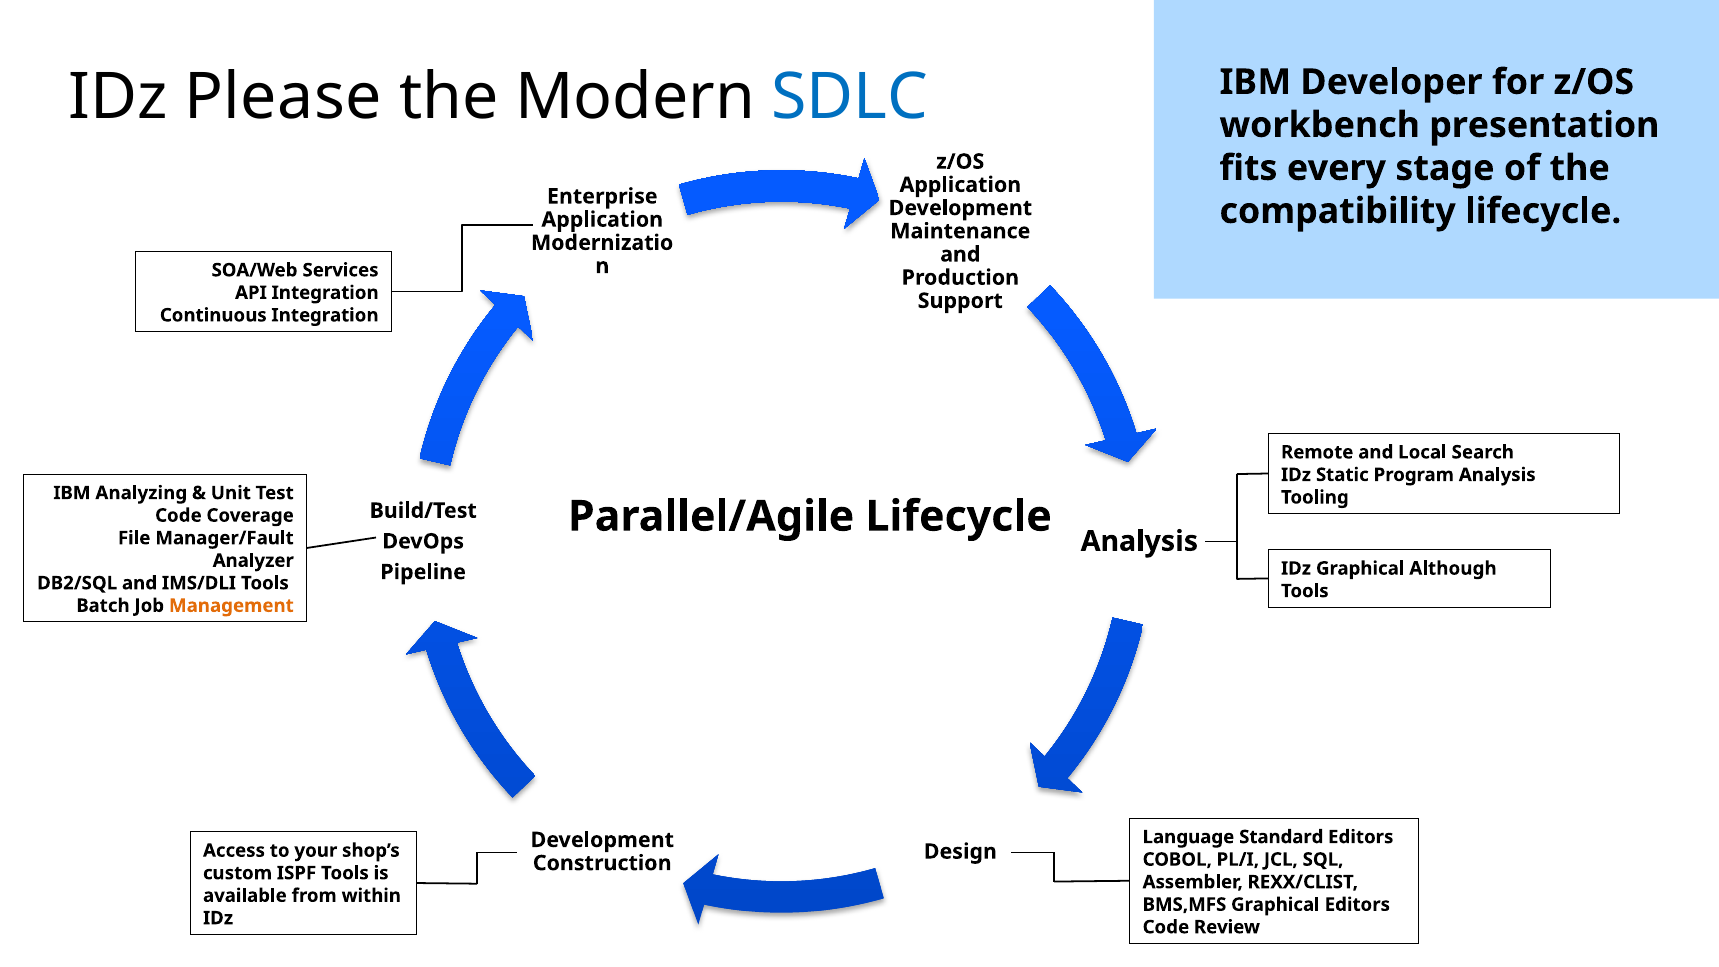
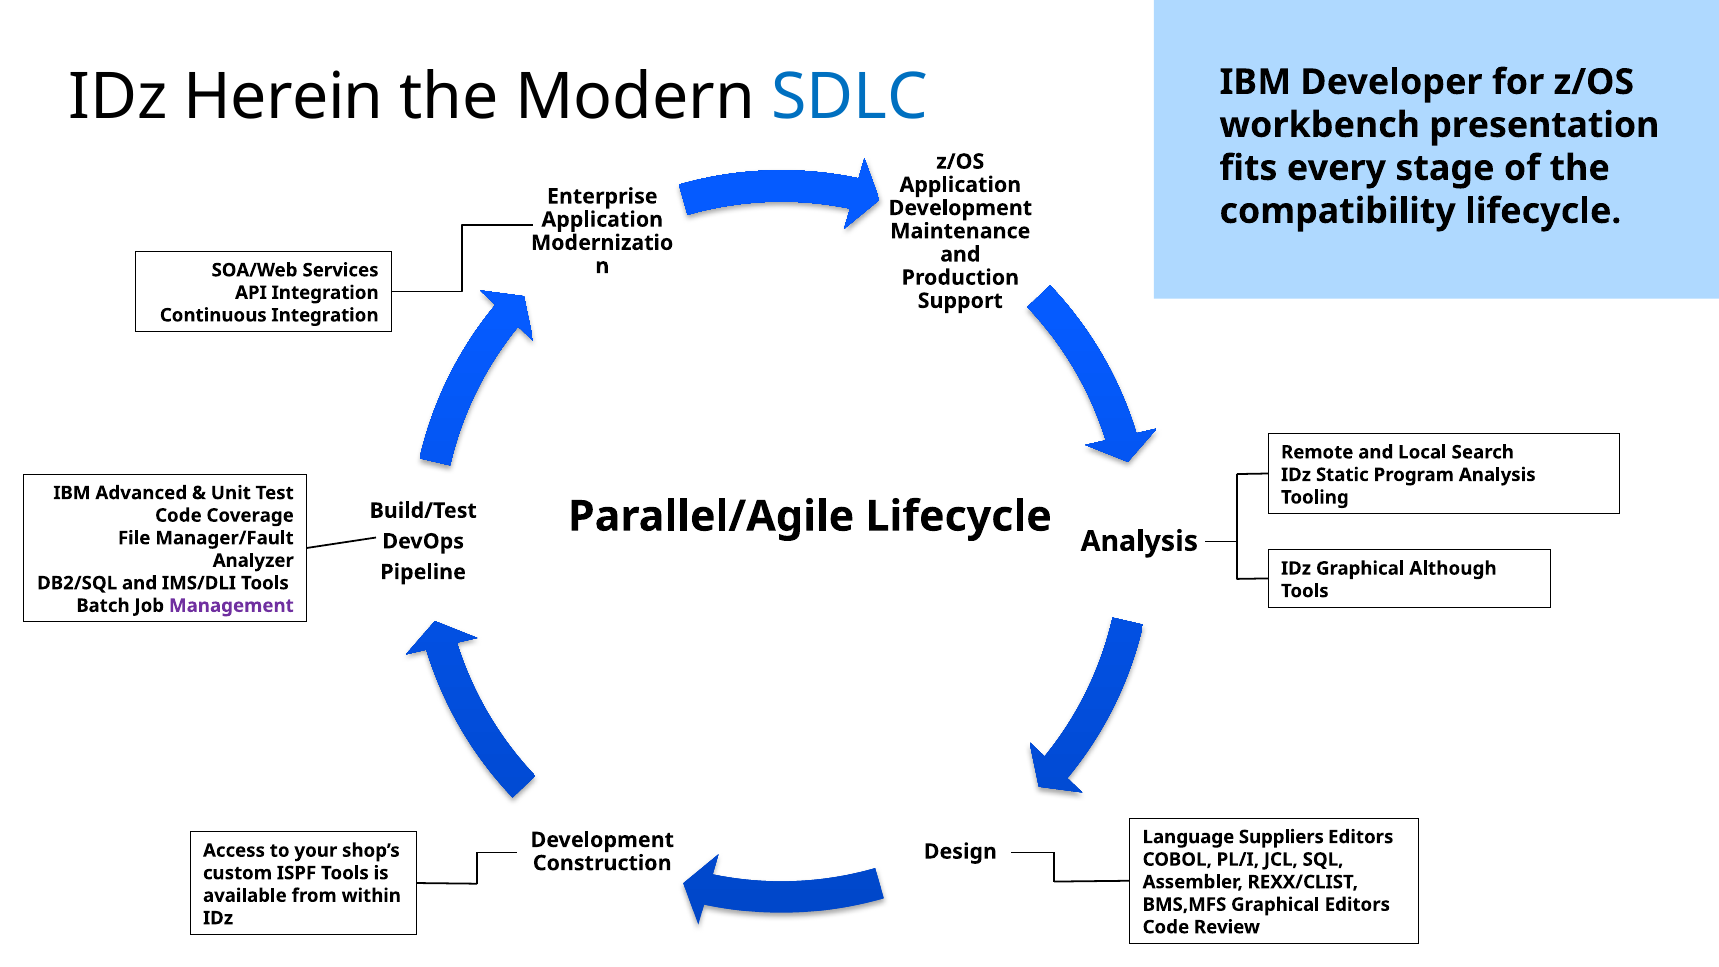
Please: Please -> Herein
Analyzing: Analyzing -> Advanced
Management colour: orange -> purple
Standard: Standard -> Suppliers
